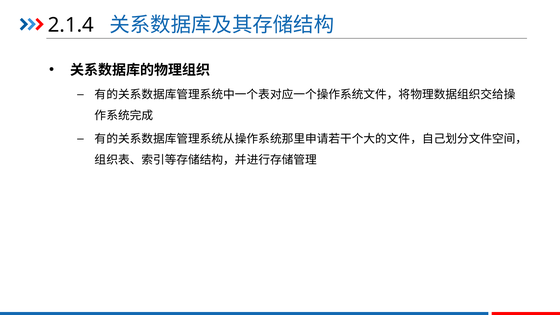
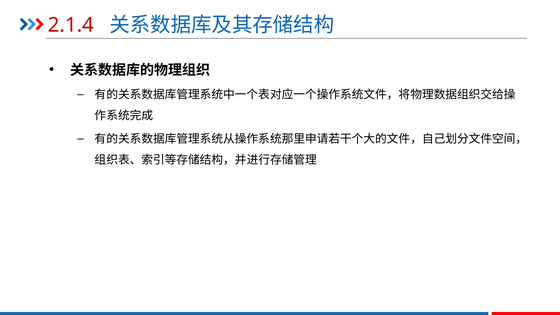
2.1.4 colour: black -> red
